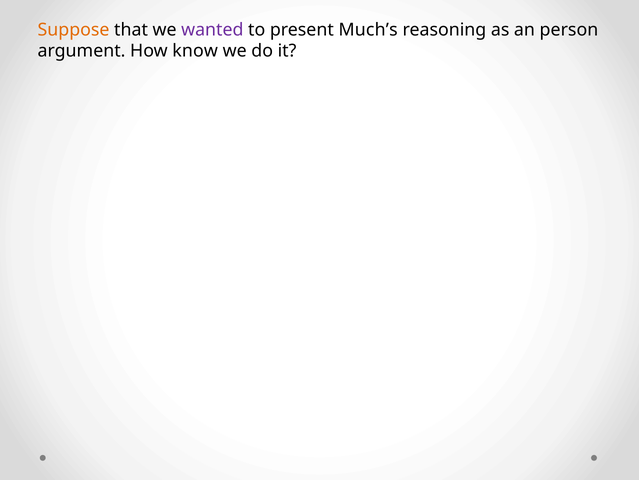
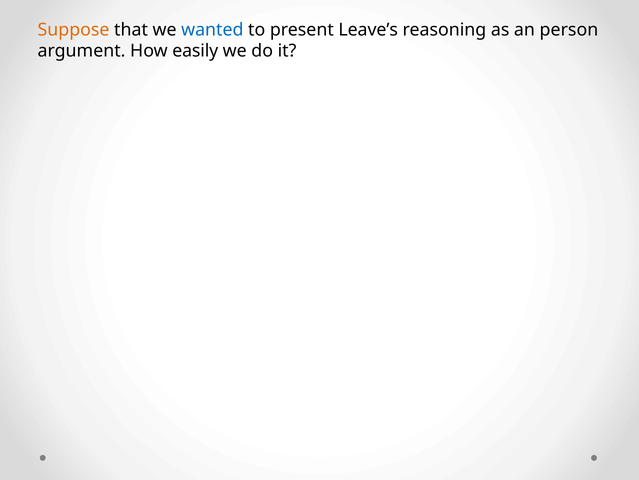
wanted colour: purple -> blue
Much’s: Much’s -> Leave’s
know: know -> easily
